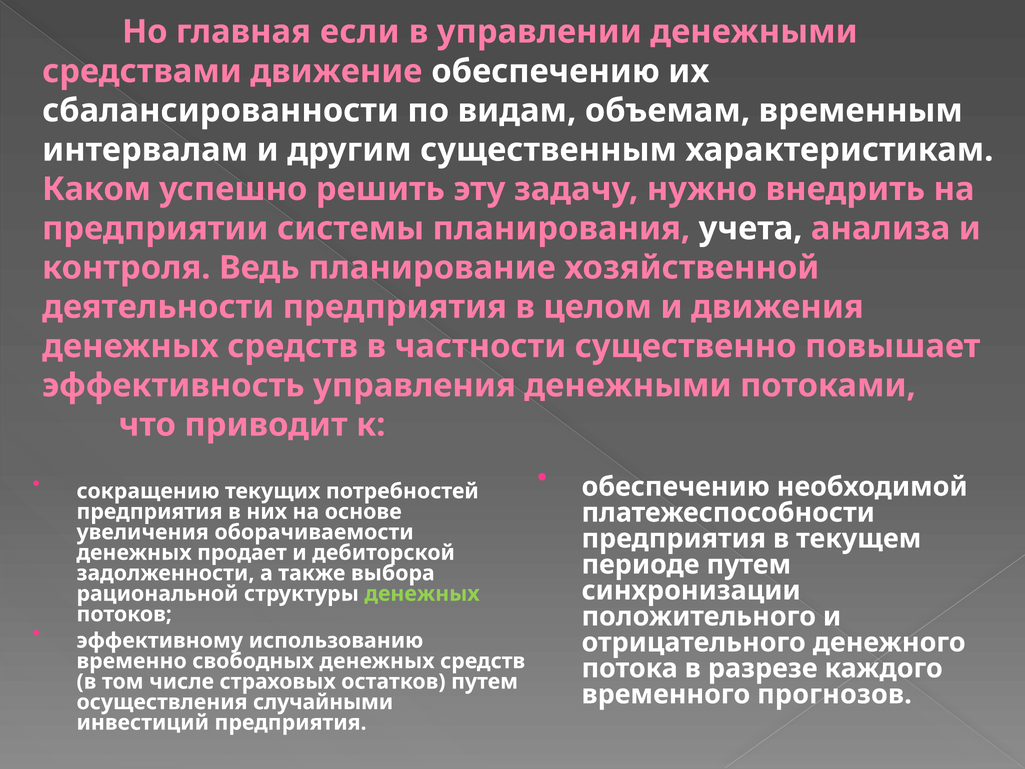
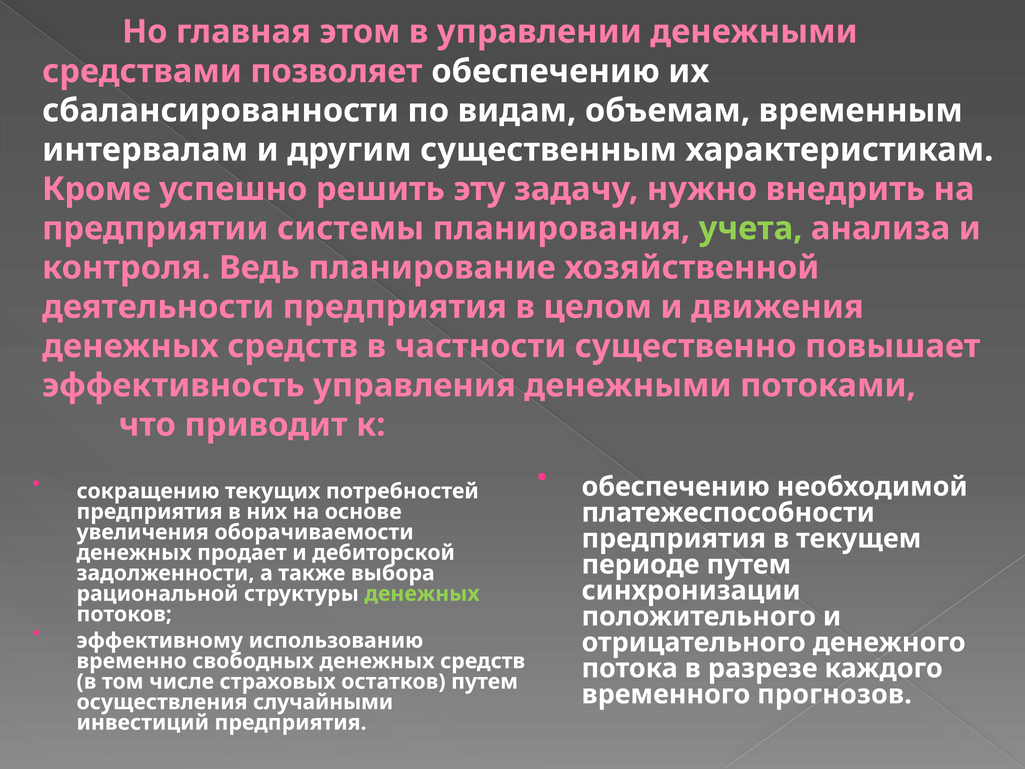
если: если -> этом
движение: движение -> позволяет
Каком: Каком -> Кроме
учета colour: white -> light green
